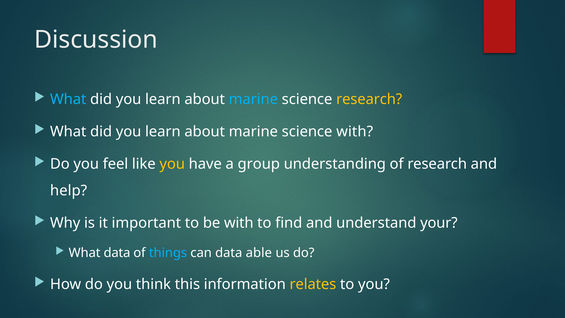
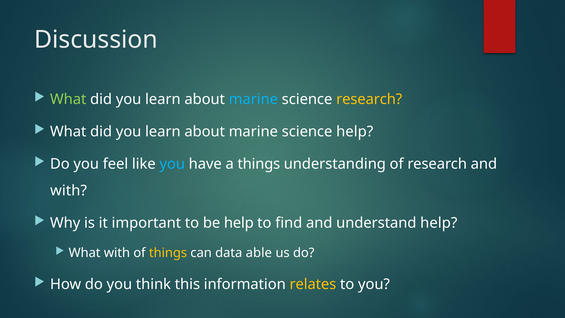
What at (68, 99) colour: light blue -> light green
science with: with -> help
you at (172, 164) colour: yellow -> light blue
a group: group -> things
help at (69, 190): help -> with
be with: with -> help
understand your: your -> help
What data: data -> with
things at (168, 253) colour: light blue -> yellow
